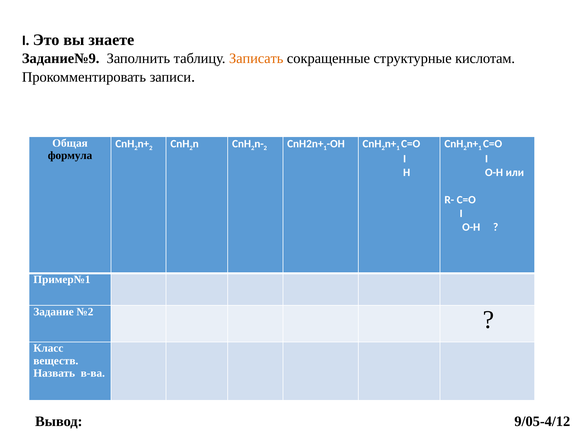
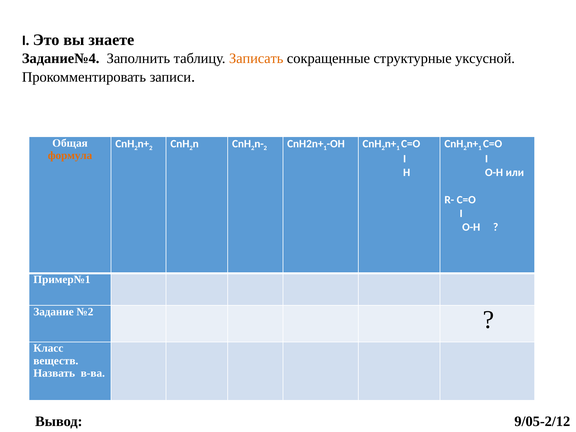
Задание№9: Задание№9 -> Задание№4
кислотам: кислотам -> уксусной
формула colour: black -> orange
9/05-4/12: 9/05-4/12 -> 9/05-2/12
